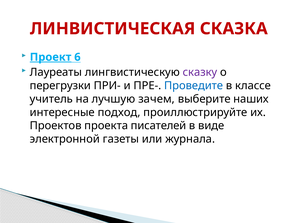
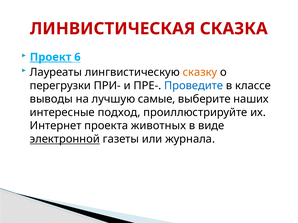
сказку colour: purple -> orange
учитель: учитель -> выводы
зачем: зачем -> самые
Проектов: Проектов -> Интернет
писателей: писателей -> животных
электронной underline: none -> present
